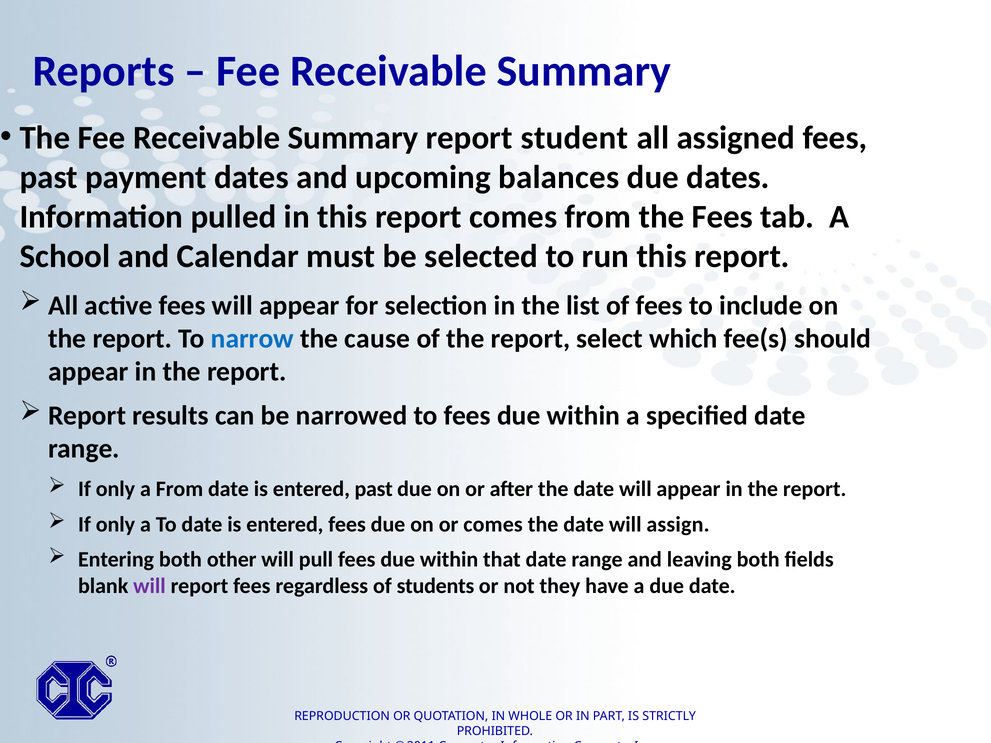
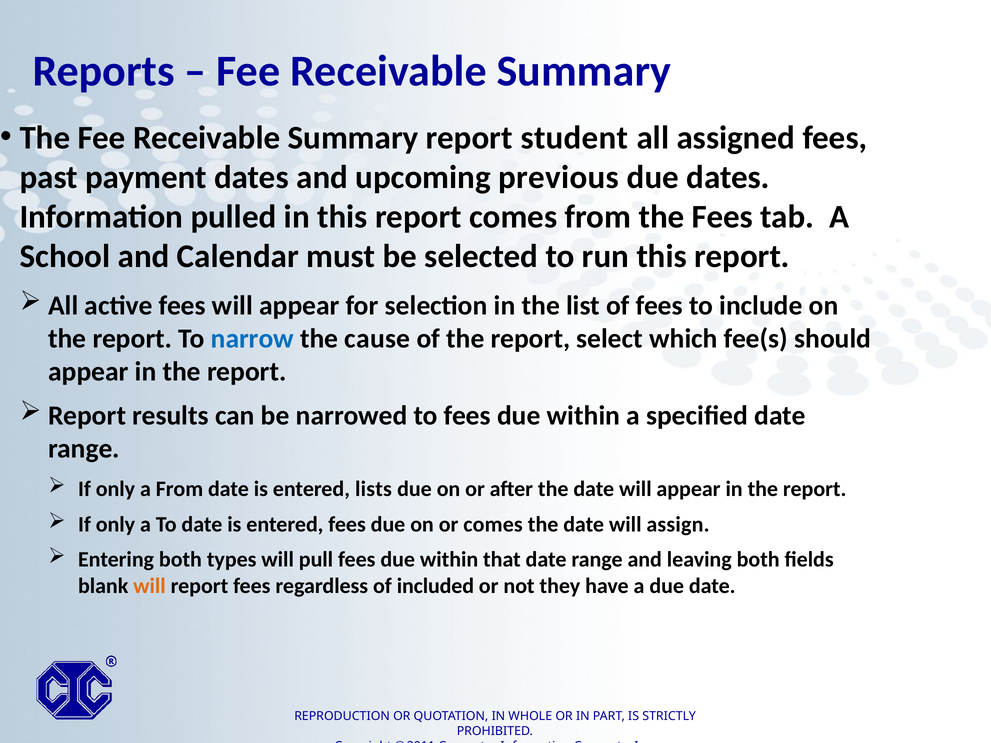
balances: balances -> previous
entered past: past -> lists
other: other -> types
will at (149, 586) colour: purple -> orange
students: students -> included
